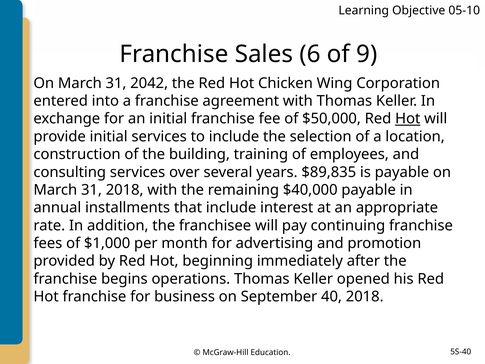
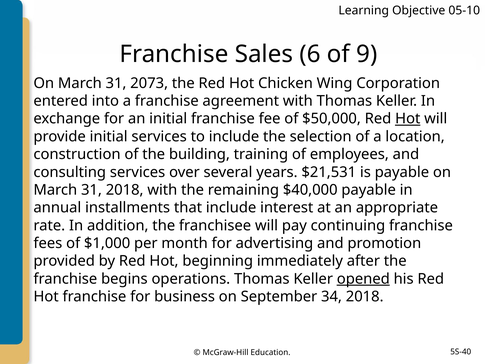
2042: 2042 -> 2073
$89,835: $89,835 -> $21,531
opened underline: none -> present
40: 40 -> 34
